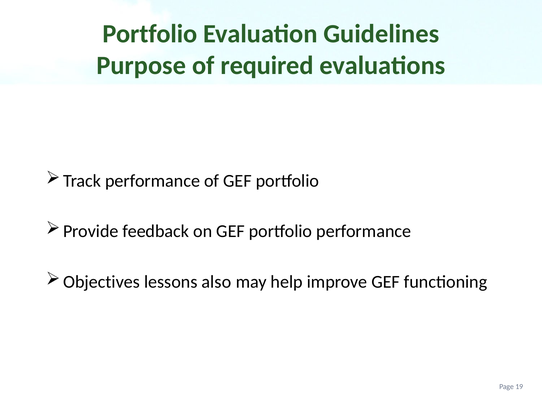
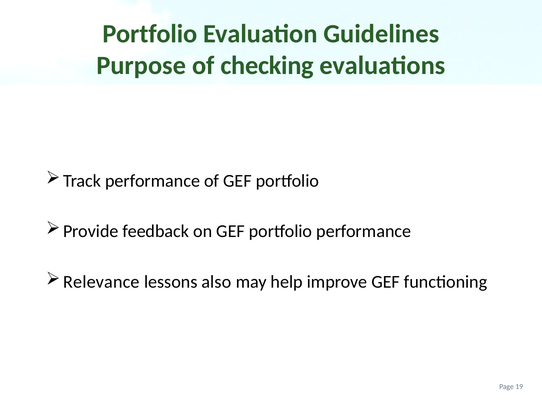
required: required -> checking
Objectives: Objectives -> Relevance
